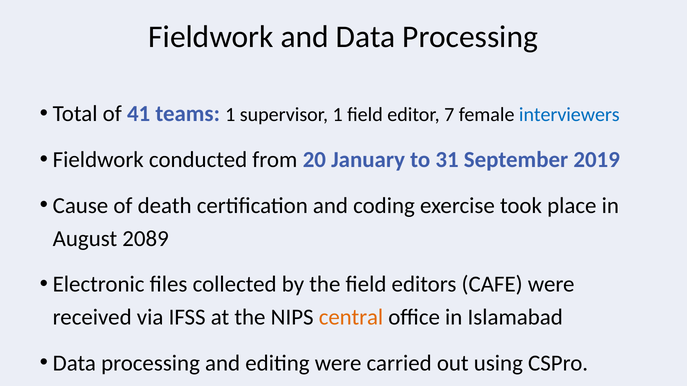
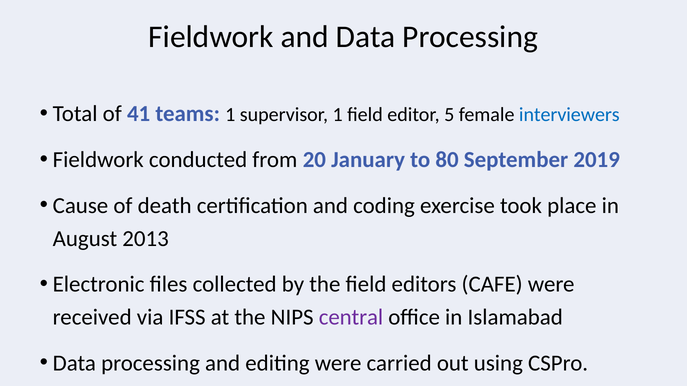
7: 7 -> 5
31: 31 -> 80
2089: 2089 -> 2013
central colour: orange -> purple
